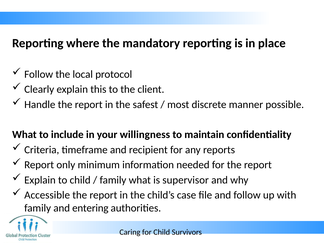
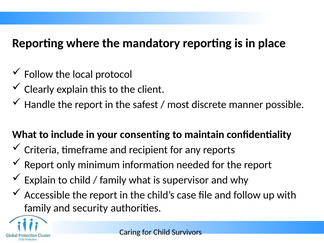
willingness: willingness -> consenting
entering: entering -> security
